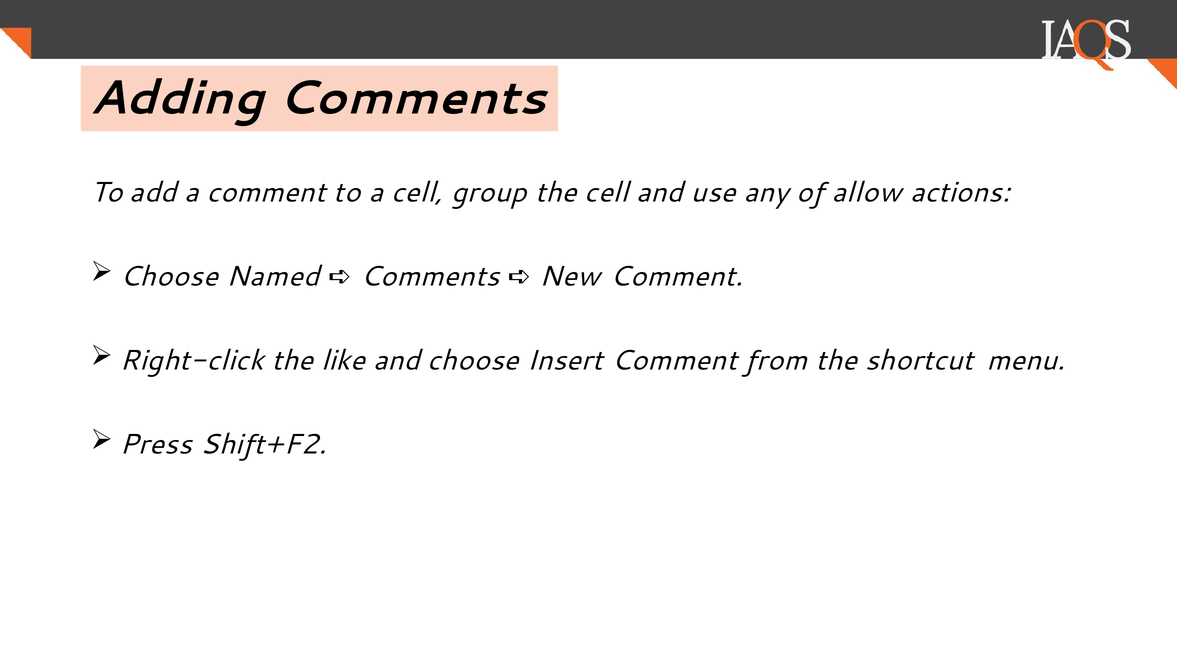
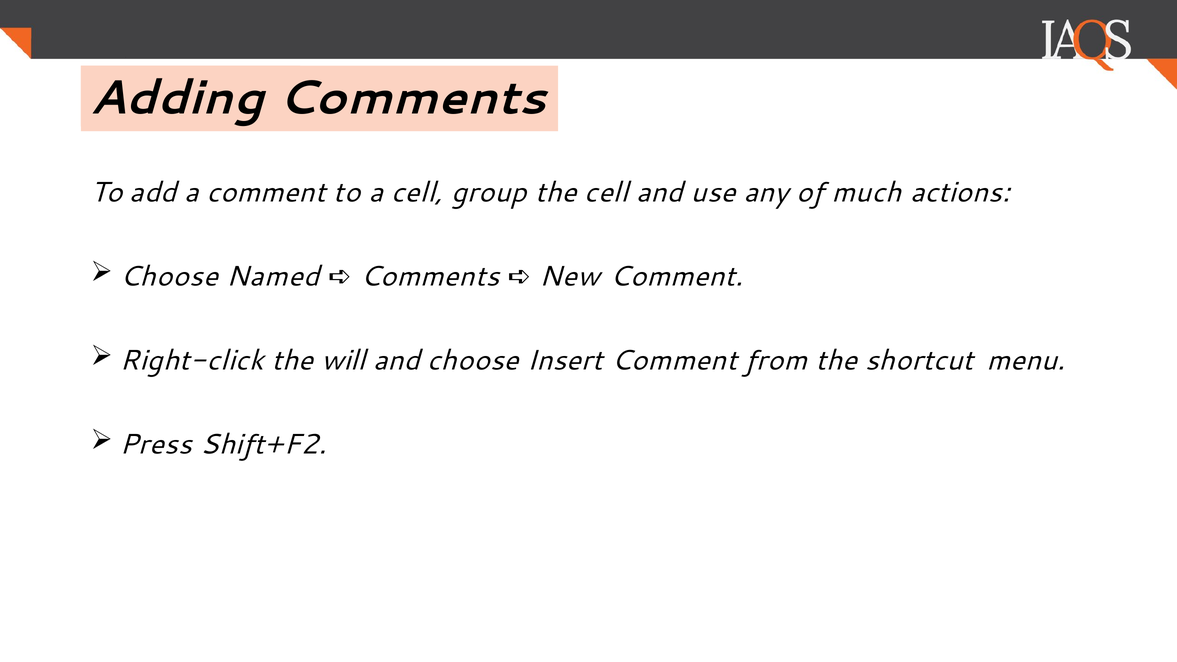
allow: allow -> much
like: like -> will
